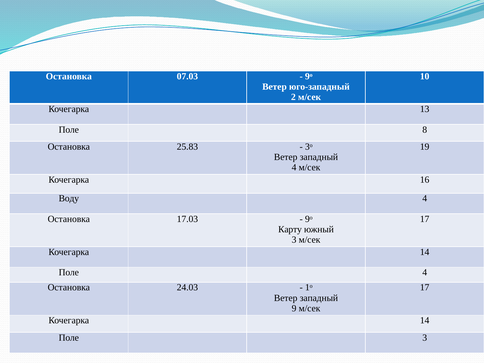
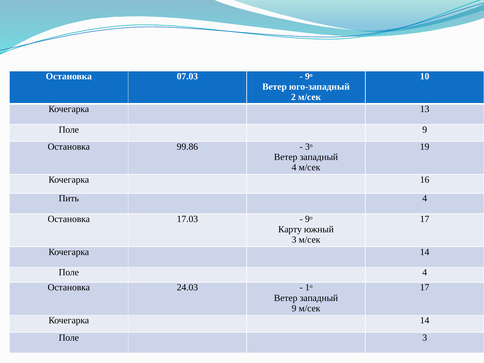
Поле 8: 8 -> 9
25.83: 25.83 -> 99.86
Воду: Воду -> Пить
